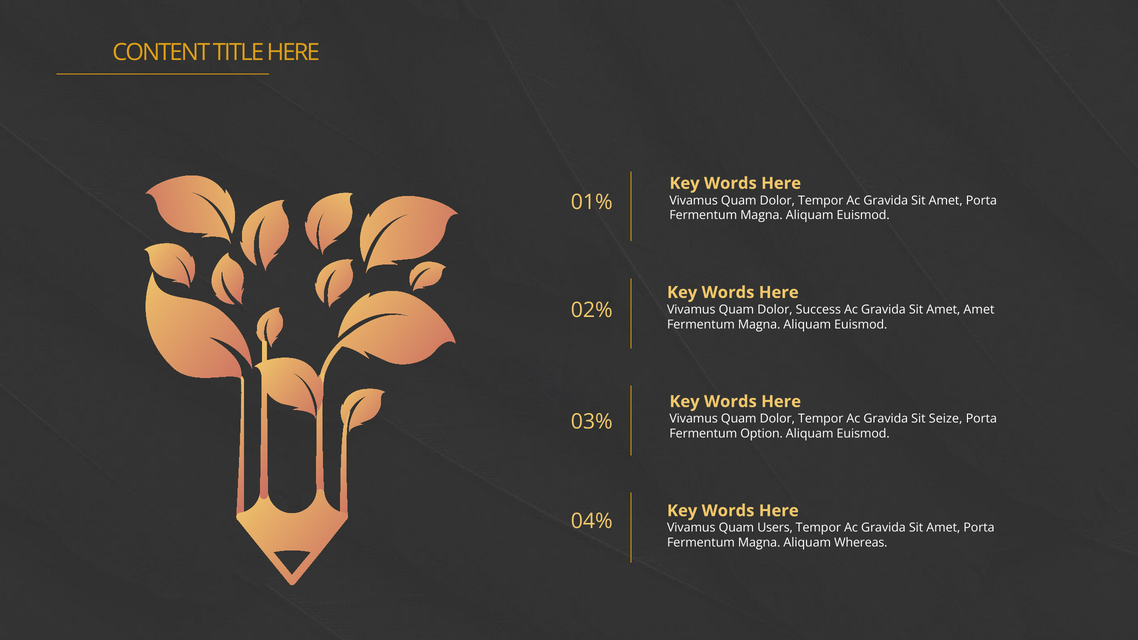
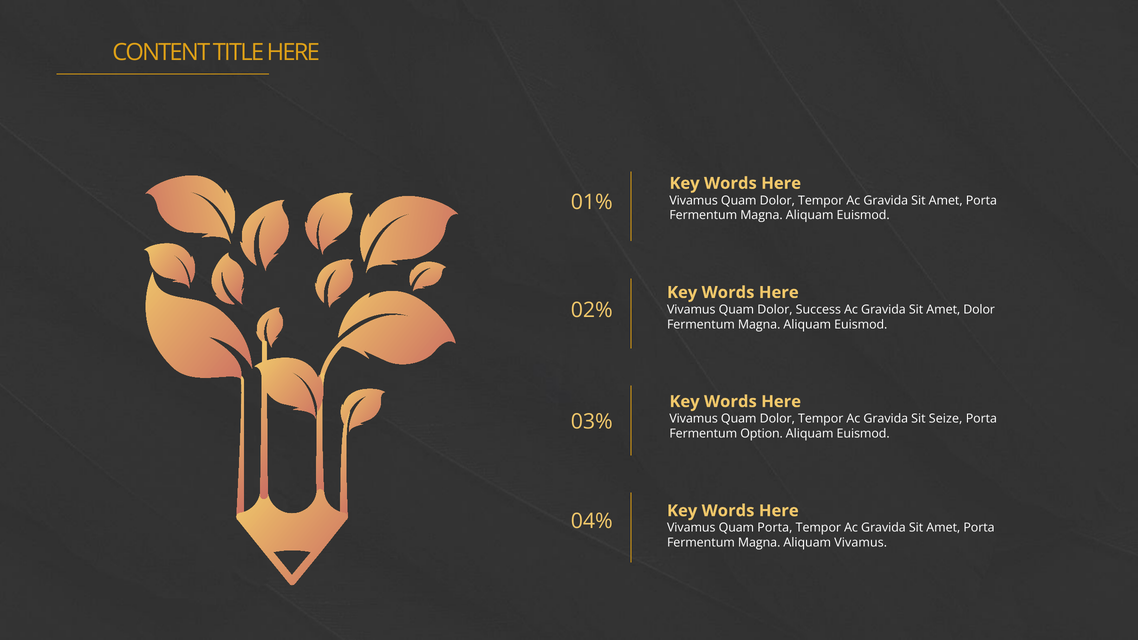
Amet Amet: Amet -> Dolor
Quam Users: Users -> Porta
Aliquam Whereas: Whereas -> Vivamus
